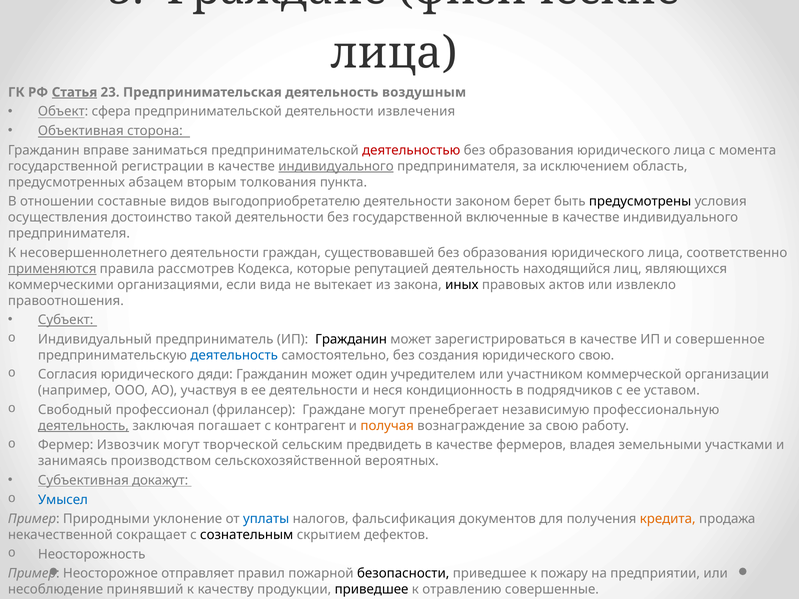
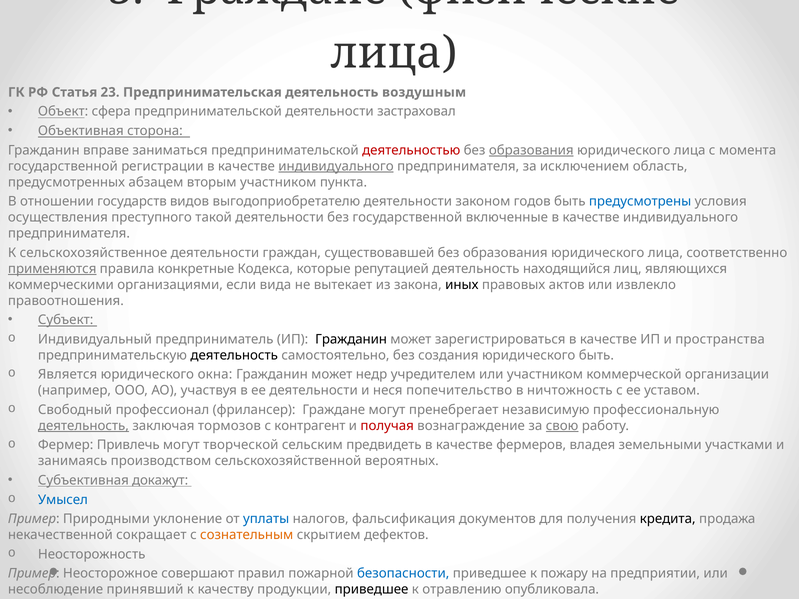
Статья underline: present -> none
извлечения: извлечения -> застраховал
образования at (531, 150) underline: none -> present
вторым толкования: толкования -> участником
составные: составные -> государств
берет: берет -> годов
предусмотрены colour: black -> blue
достоинство: достоинство -> преступного
несовершеннолетнего: несовершеннолетнего -> сельскохозяйственное
рассмотрев: рассмотрев -> конкретные
совершенное: совершенное -> пространства
деятельность at (234, 355) colour: blue -> black
юридического свою: свою -> быть
Согласия: Согласия -> Является
дяди: дяди -> окна
один: один -> недр
кондиционность: кондиционность -> попечительство
подрядчиков: подрядчиков -> ничтожность
погашает: погашает -> тормозов
получая colour: orange -> red
свою at (562, 426) underline: none -> present
Извозчик: Извозчик -> Привлечь
кредита colour: orange -> black
сознательным colour: black -> orange
отправляет: отправляет -> совершают
безопасности colour: black -> blue
совершенные: совершенные -> опубликовала
